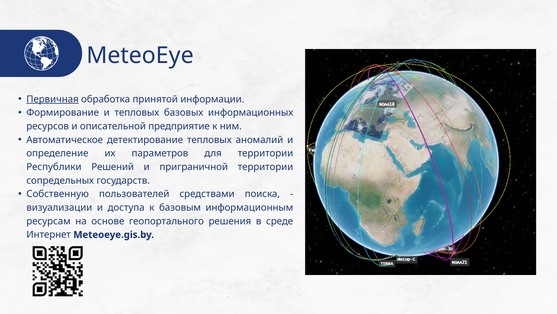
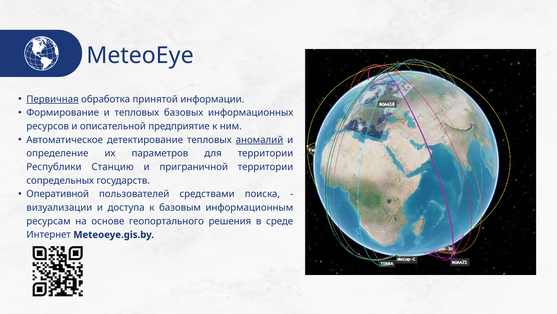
аномалий underline: none -> present
Решений: Решений -> Станцию
Собственную: Собственную -> Оперативной
